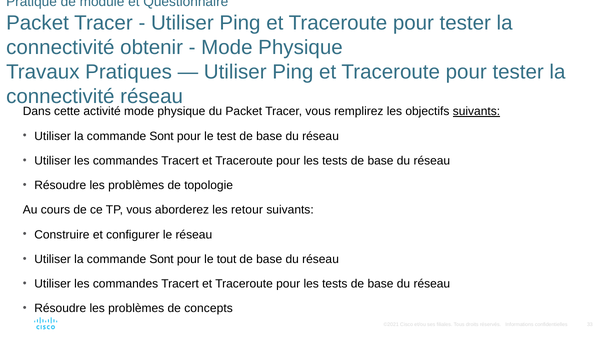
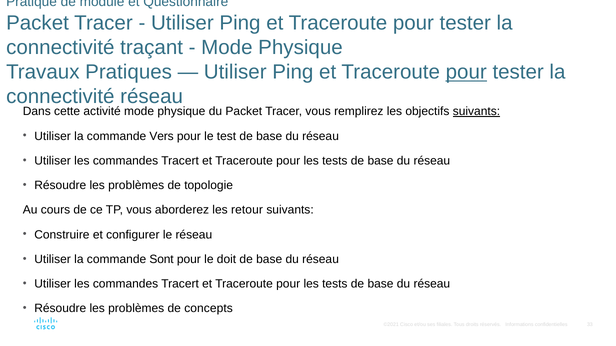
obtenir: obtenir -> traçant
pour at (466, 72) underline: none -> present
Sont at (162, 136): Sont -> Vers
tout: tout -> doit
